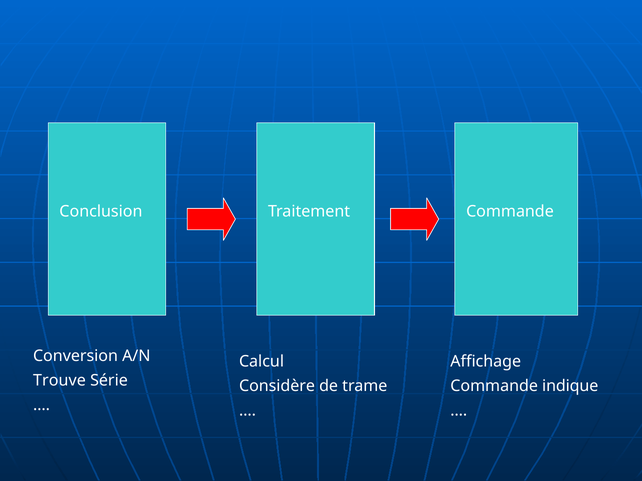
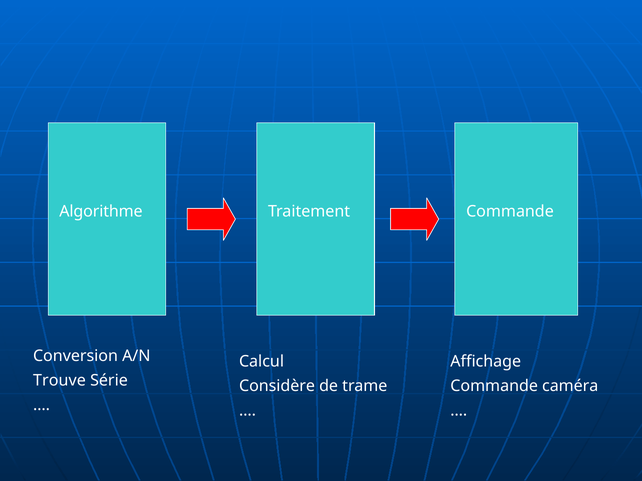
Conclusion: Conclusion -> Algorithme
indique: indique -> caméra
